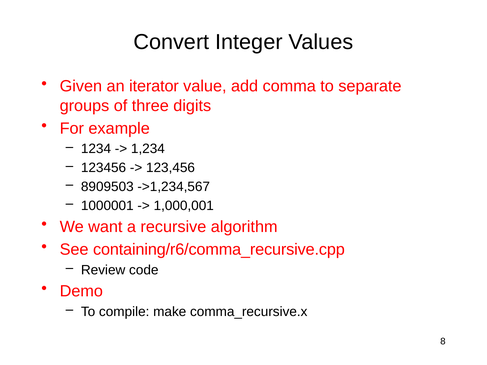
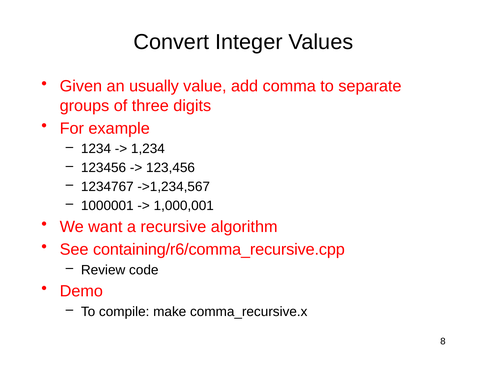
iterator: iterator -> usually
8909503: 8909503 -> 1234767
